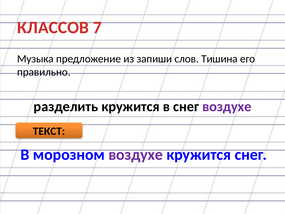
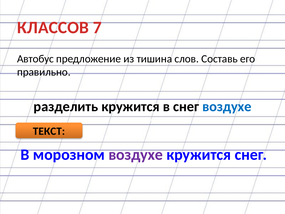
Музыка: Музыка -> Автобус
запиши: запиши -> тишина
Тишина: Тишина -> Составь
воздухе at (227, 106) colour: purple -> blue
